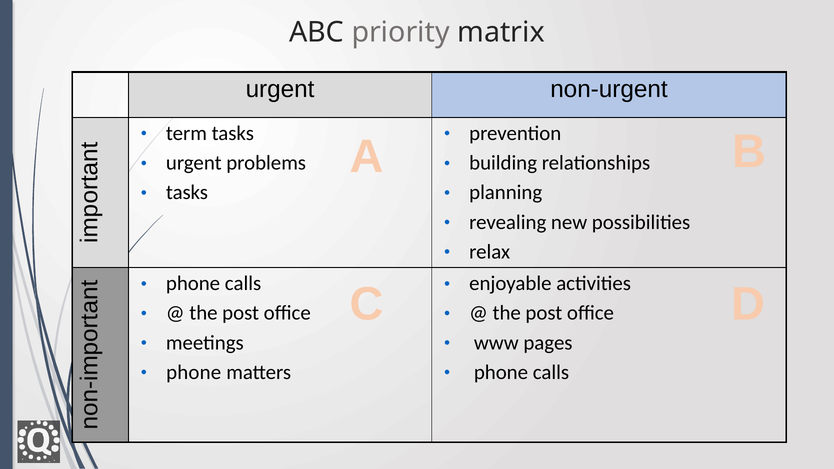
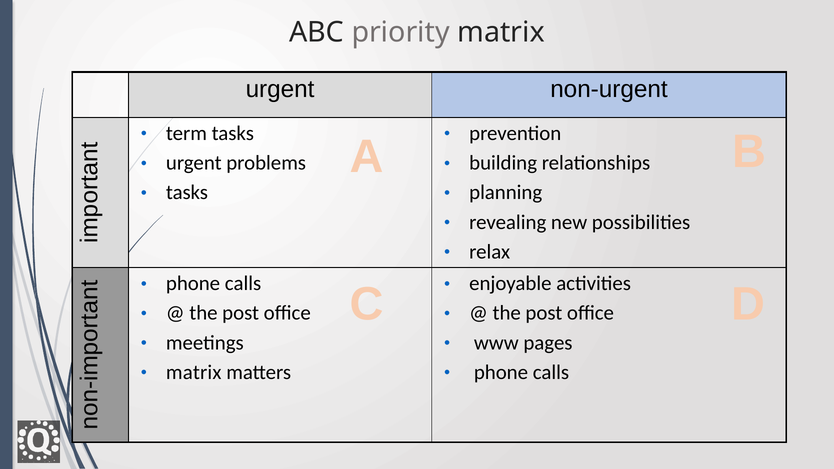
phone at (194, 372): phone -> matrix
